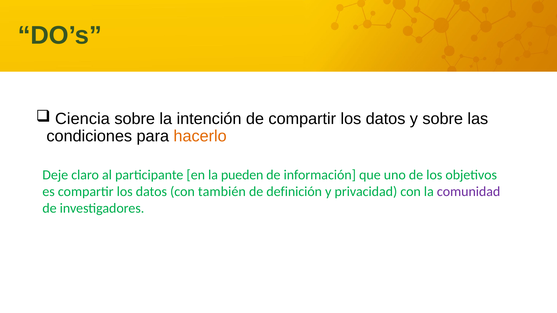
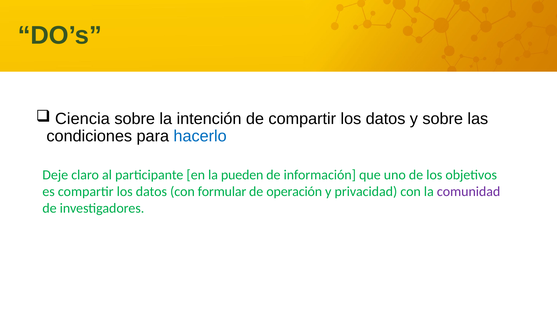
hacerlo colour: orange -> blue
también: también -> formular
definición: definición -> operación
